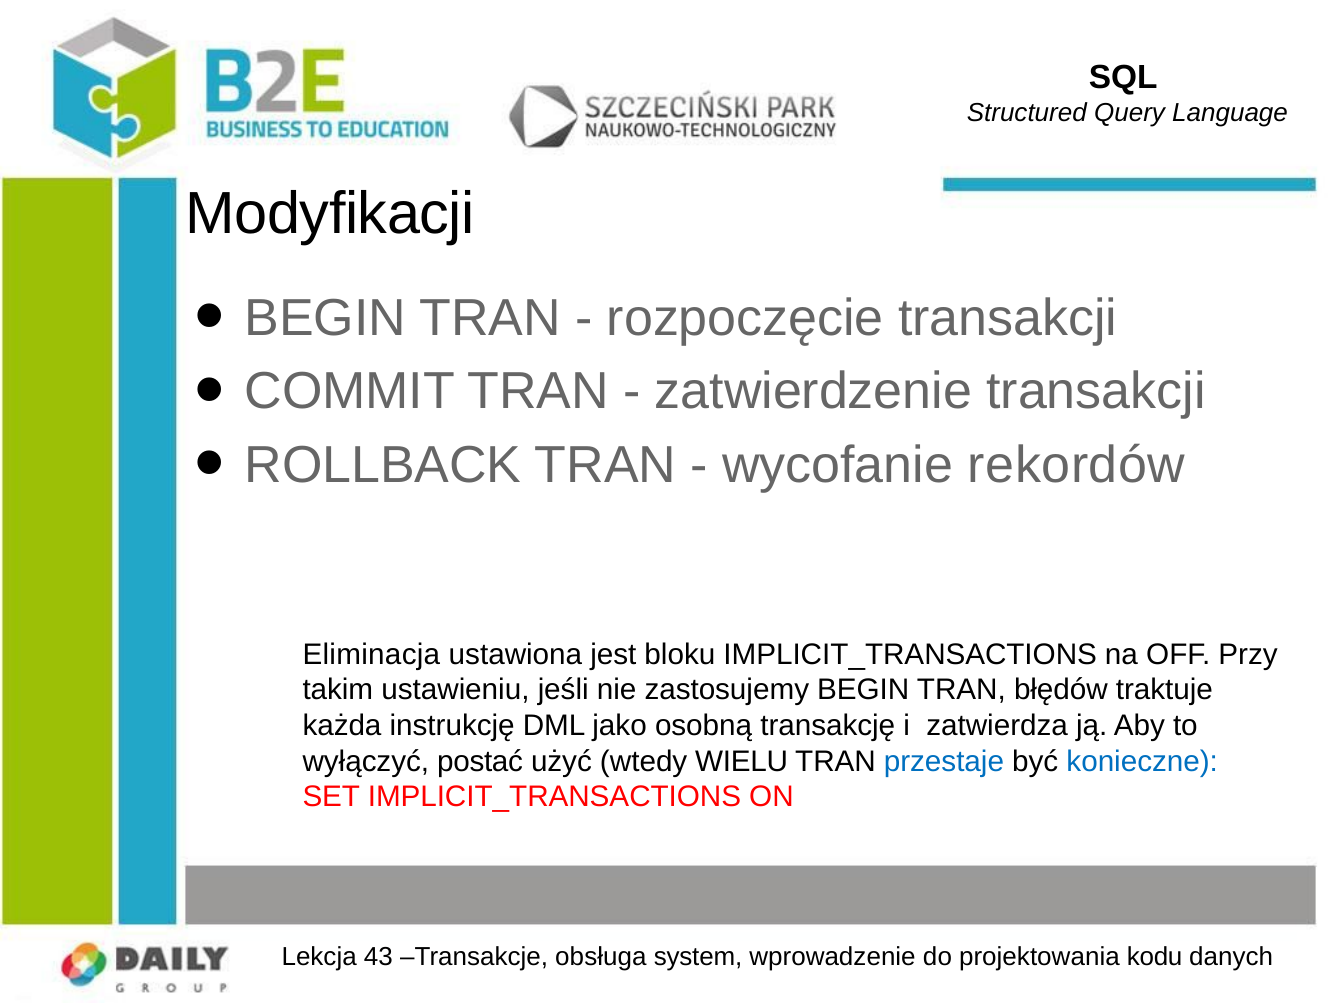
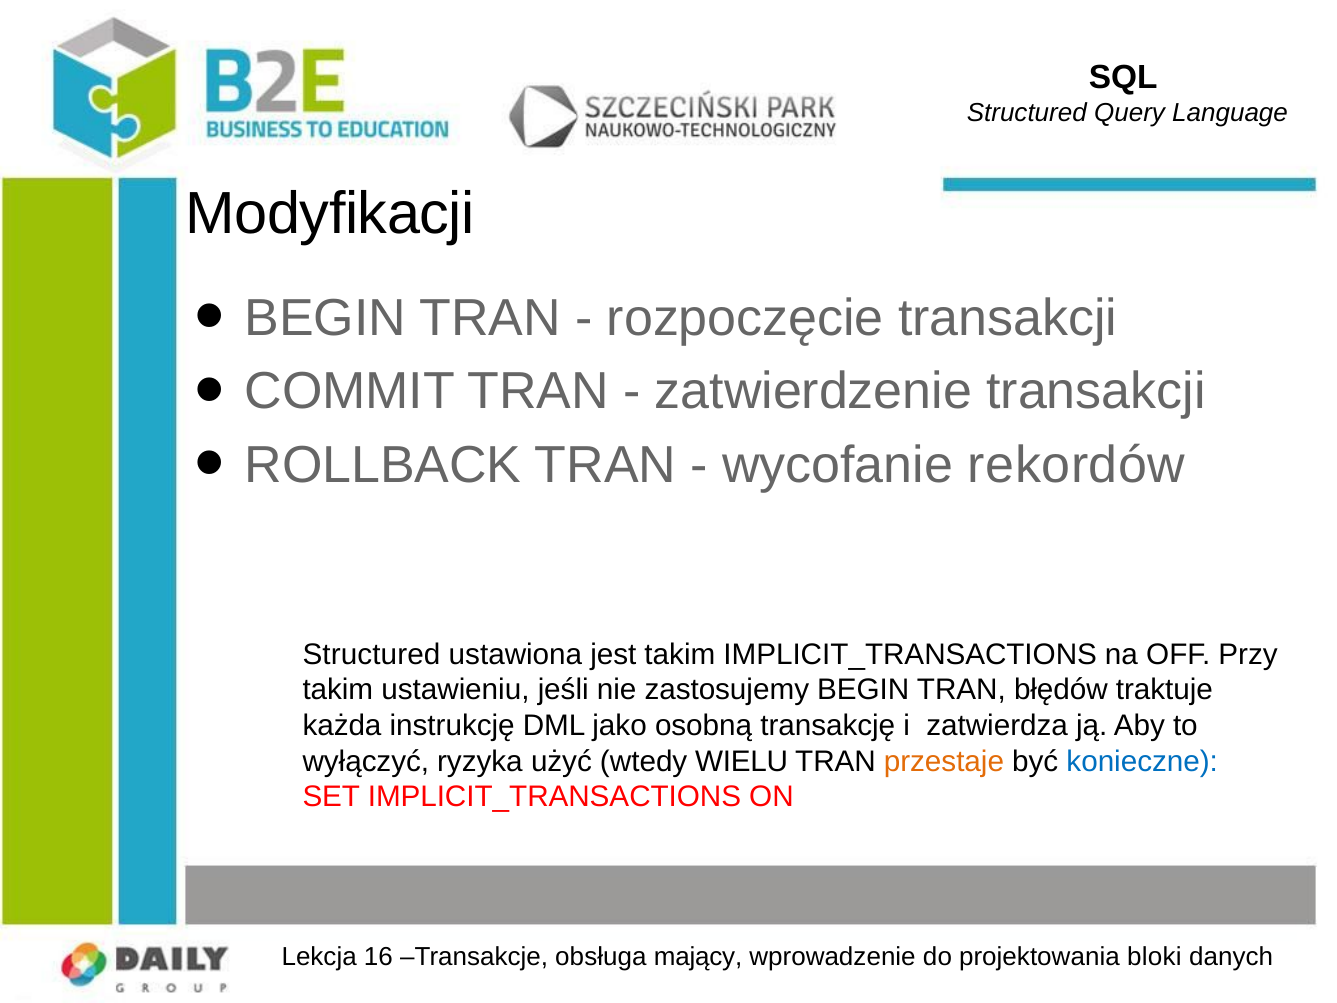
Eliminacja at (371, 654): Eliminacja -> Structured
jest bloku: bloku -> takim
postać: postać -> ryzyka
przestaje colour: blue -> orange
43: 43 -> 16
system: system -> mający
kodu: kodu -> bloki
